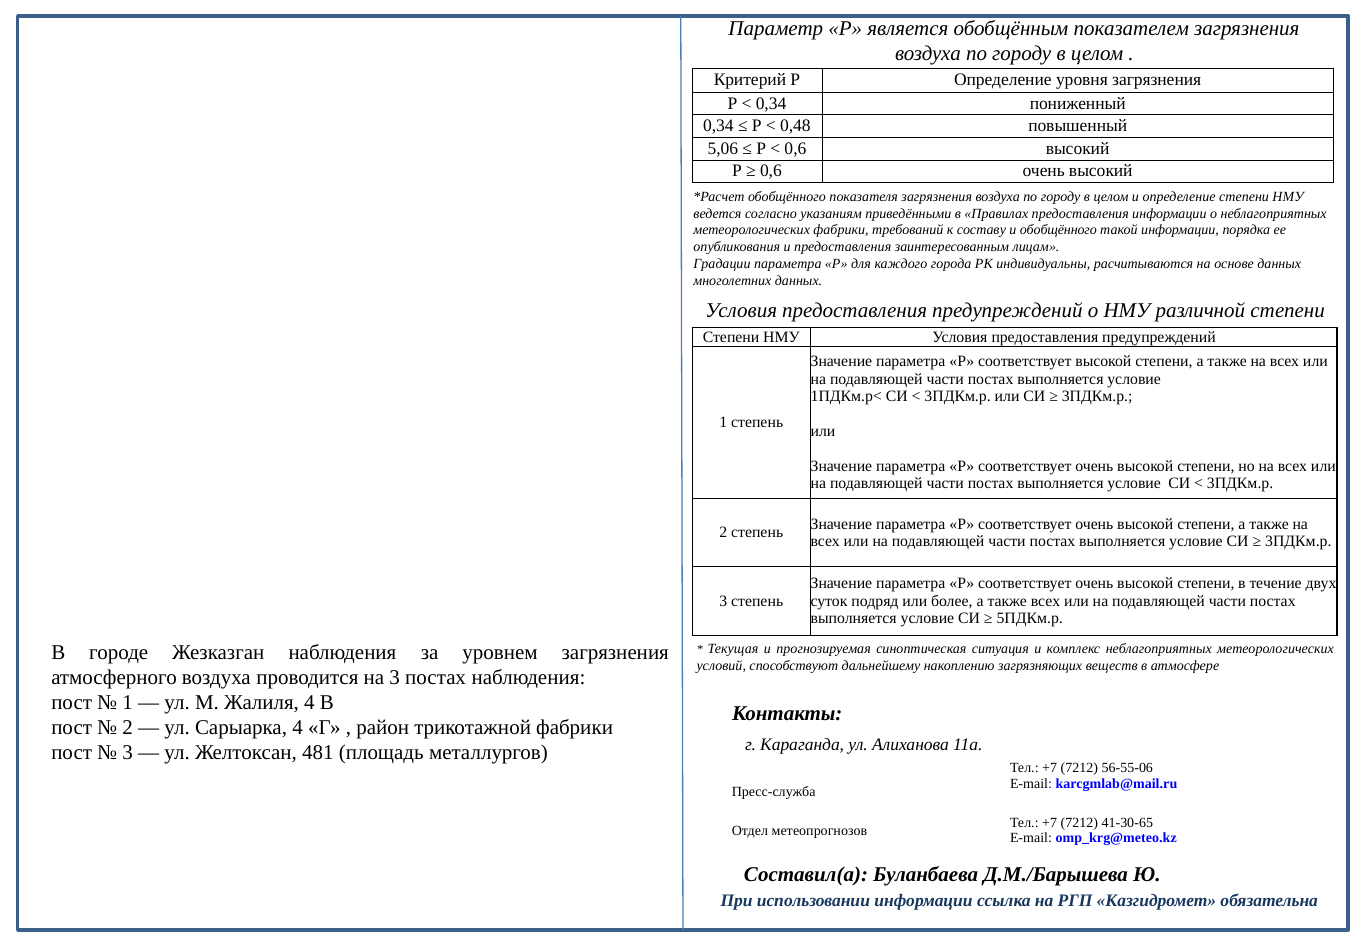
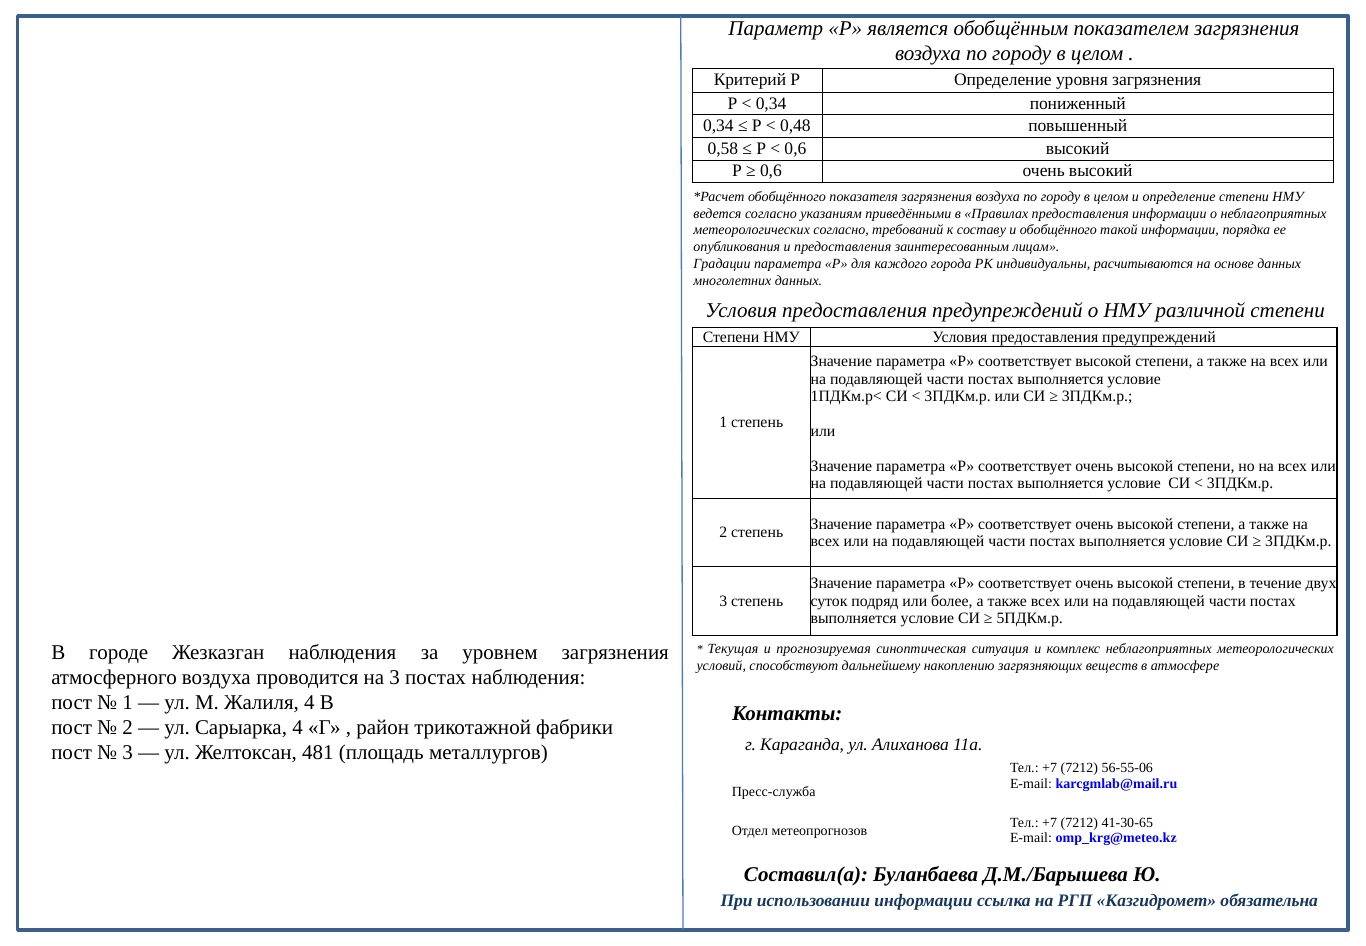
5,06: 5,06 -> 0,58
метеорологических фабрики: фабрики -> согласно
